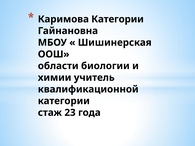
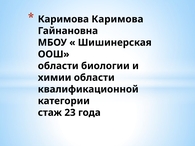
Каримова Категории: Категории -> Каримова
химии учитель: учитель -> области
